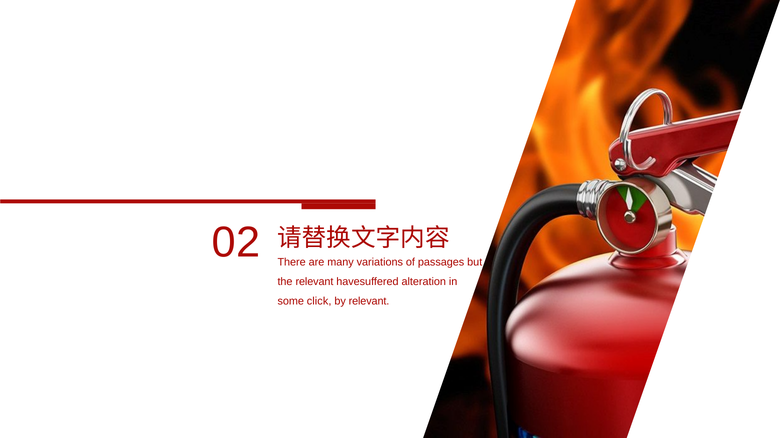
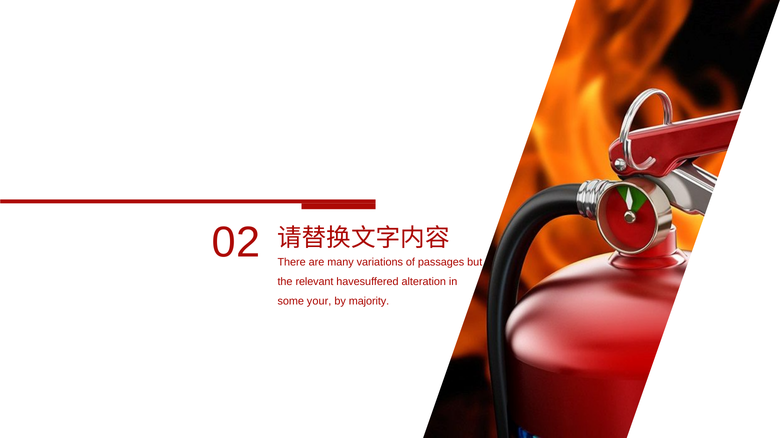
click: click -> your
by relevant: relevant -> majority
